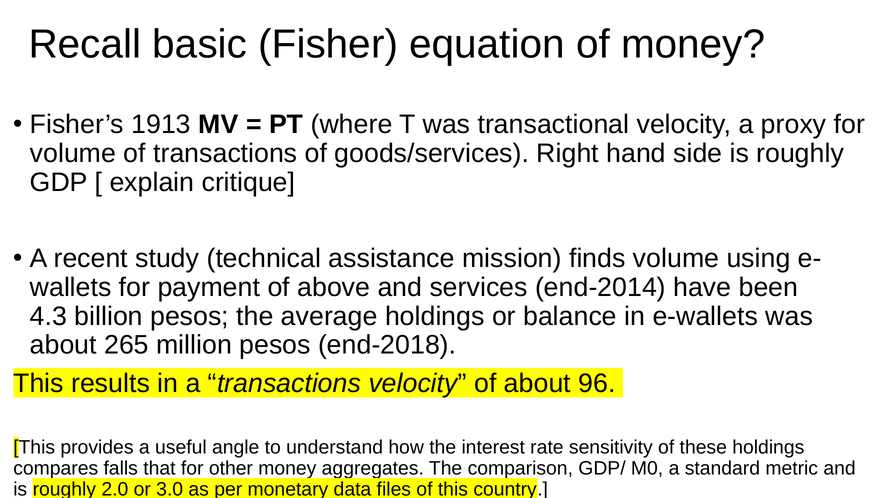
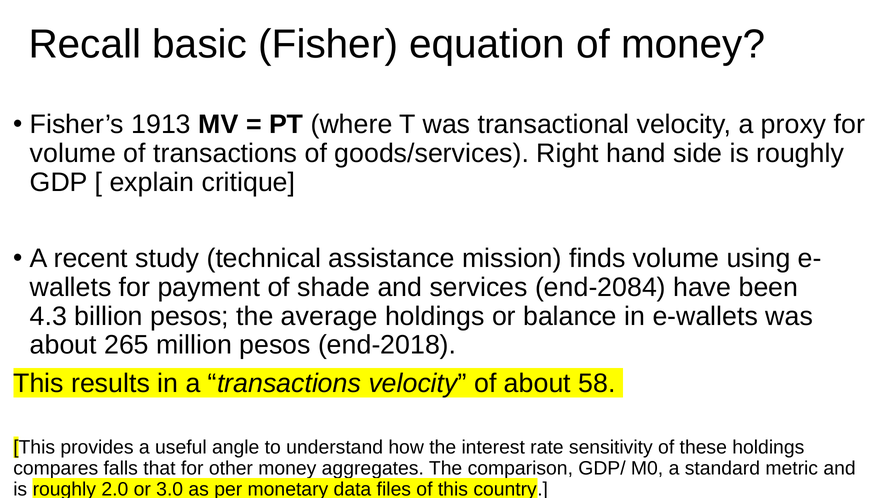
above: above -> shade
end-2014: end-2014 -> end-2084
96: 96 -> 58
